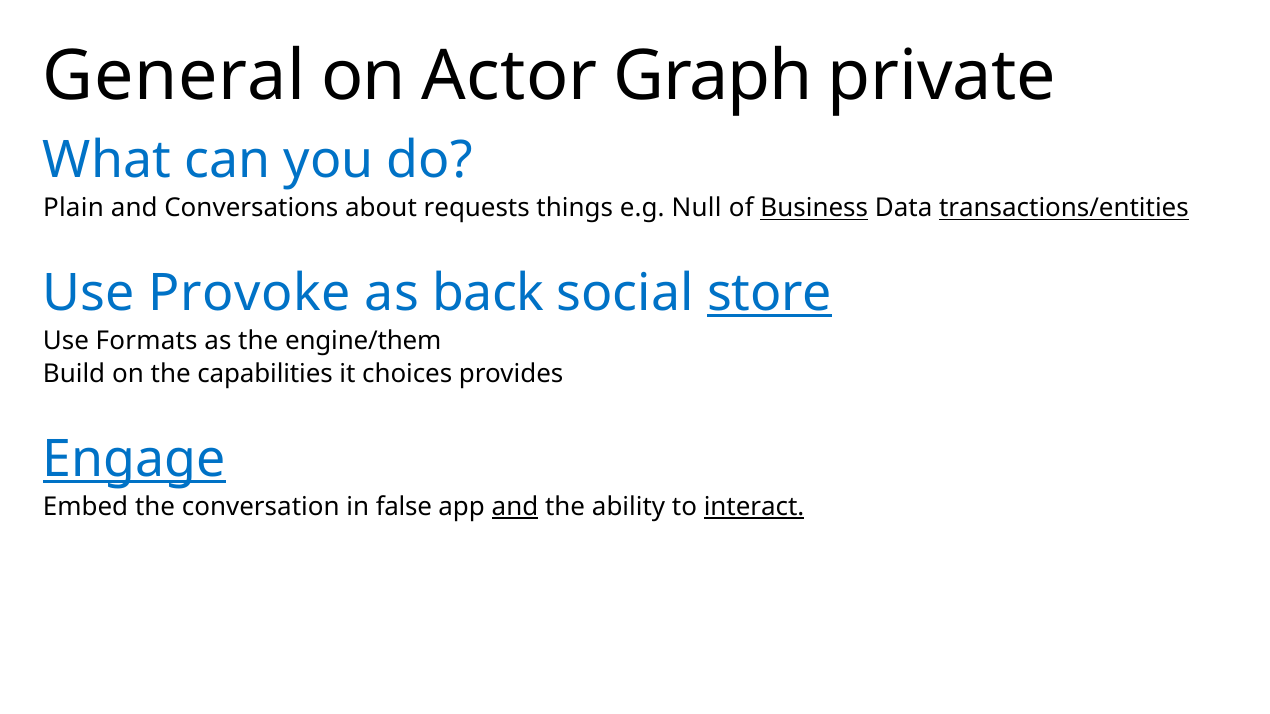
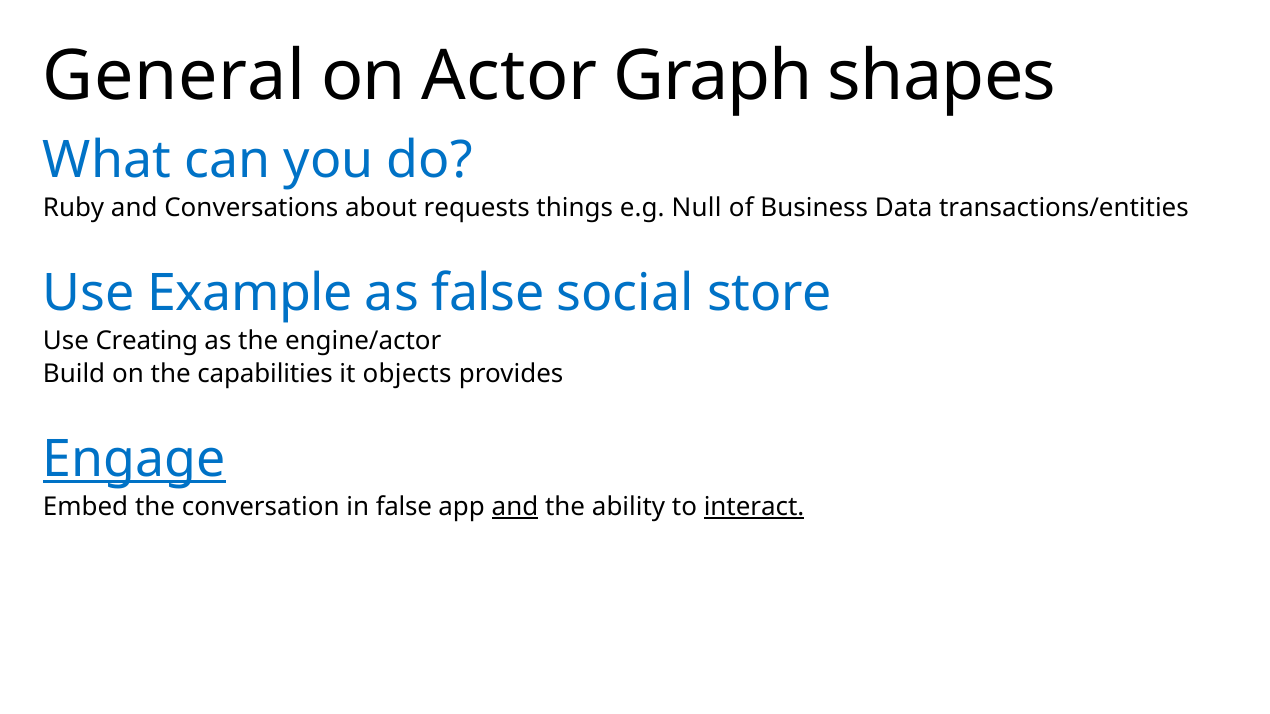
private: private -> shapes
Plain: Plain -> Ruby
Business underline: present -> none
transactions/entities underline: present -> none
Provoke: Provoke -> Example
as back: back -> false
store underline: present -> none
Formats: Formats -> Creating
engine/them: engine/them -> engine/actor
choices: choices -> objects
